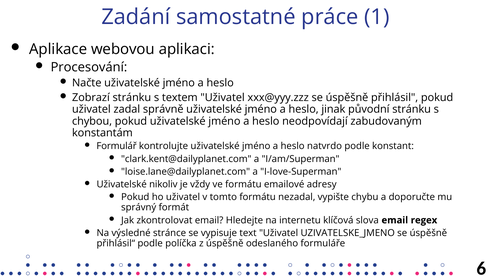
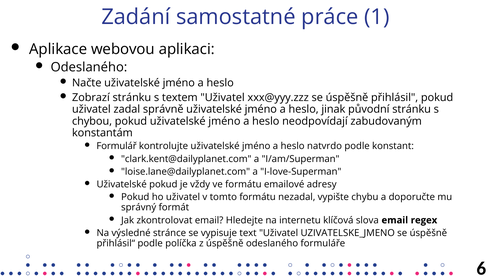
Procesování at (89, 67): Procesování -> Odeslaného
Uživatelské nikoliv: nikoliv -> pokud
